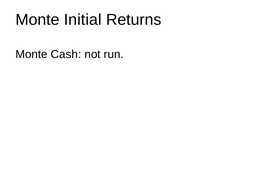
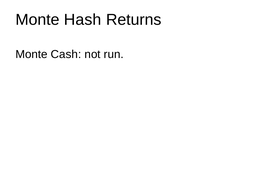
Initial: Initial -> Hash
